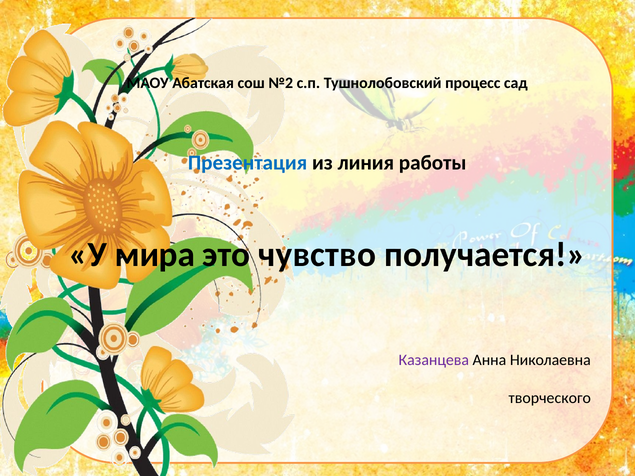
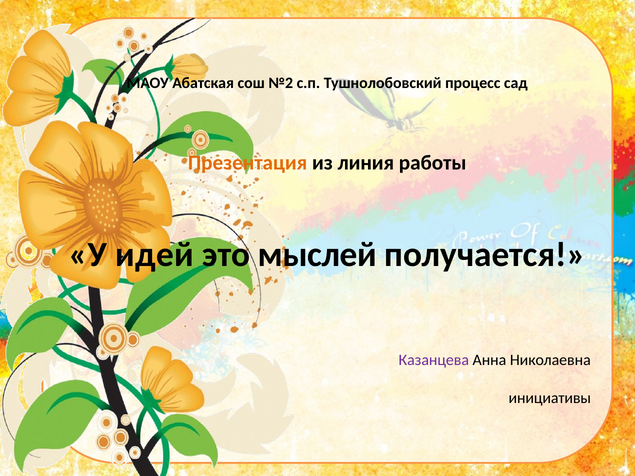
Презентация colour: blue -> orange
мира: мира -> идей
чувство: чувство -> мыслей
творческого: творческого -> инициативы
